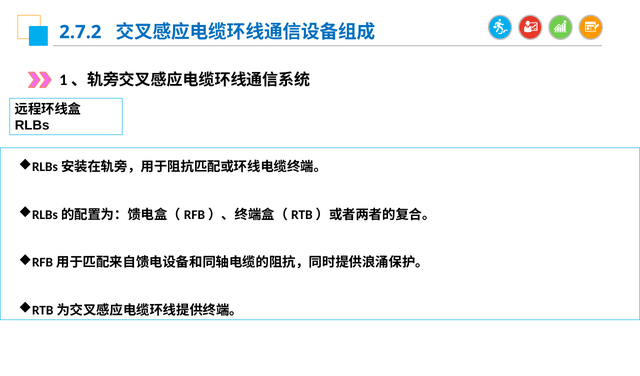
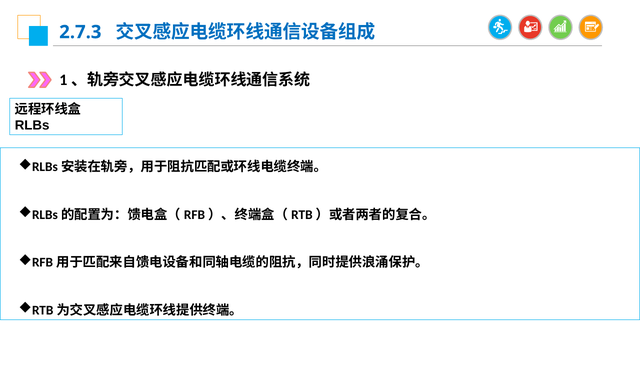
2.7.2: 2.7.2 -> 2.7.3
